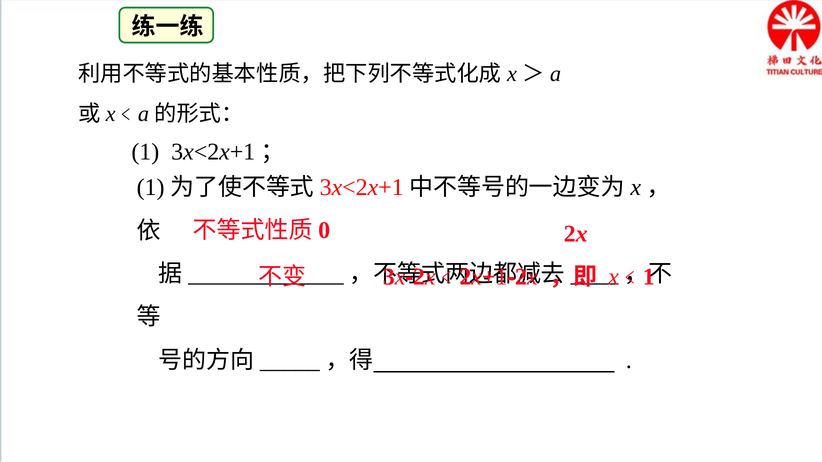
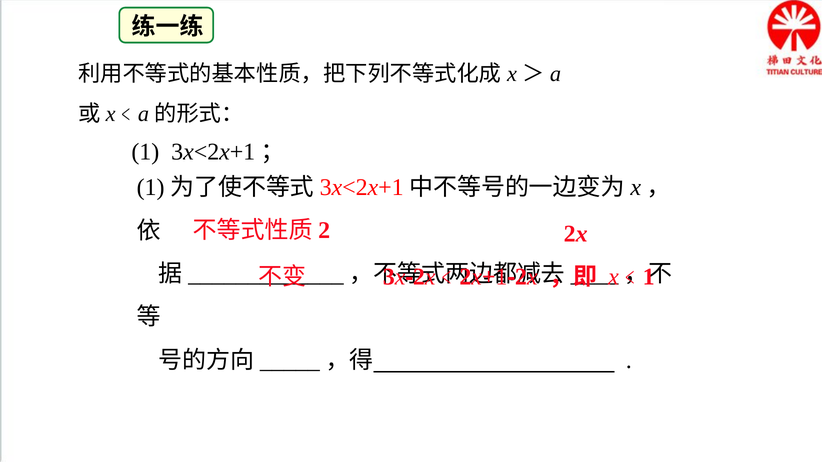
0 at (324, 231): 0 -> 2
